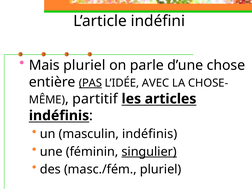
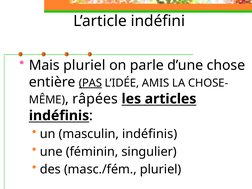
AVEC: AVEC -> AMIS
partitif: partitif -> râpées
singulier underline: present -> none
